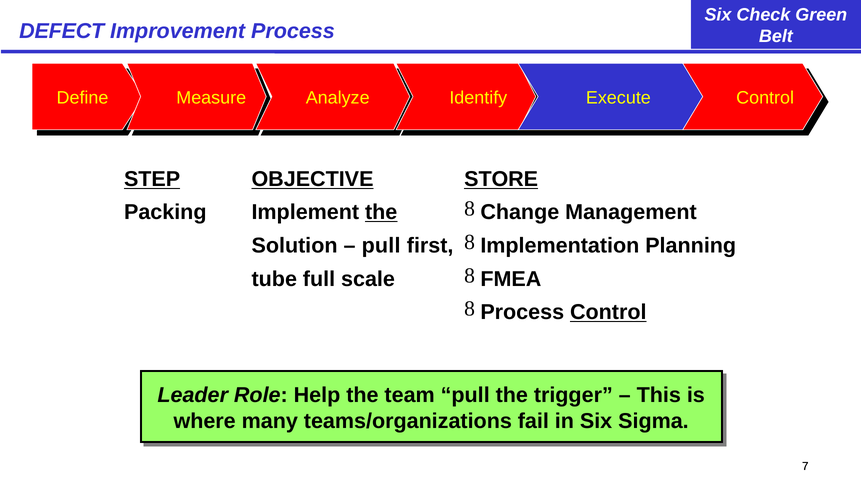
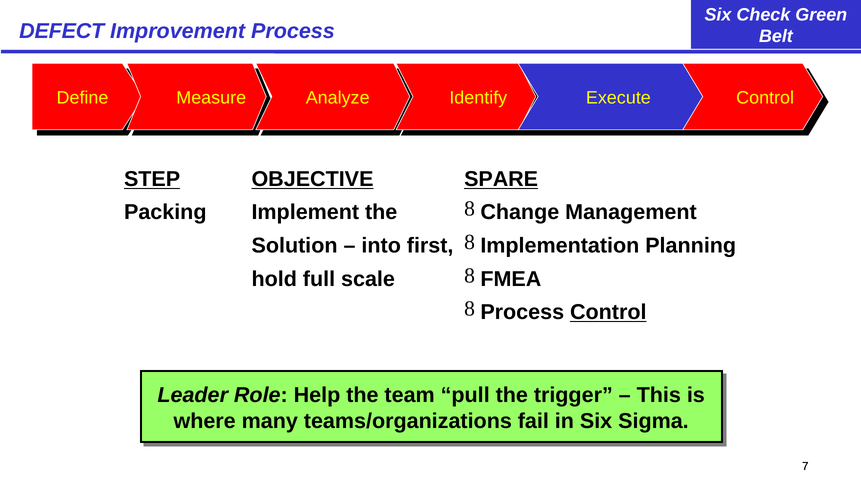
STORE: STORE -> SPARE
the at (381, 212) underline: present -> none
pull at (381, 246): pull -> into
tube: tube -> hold
